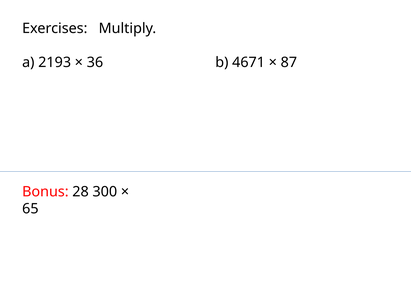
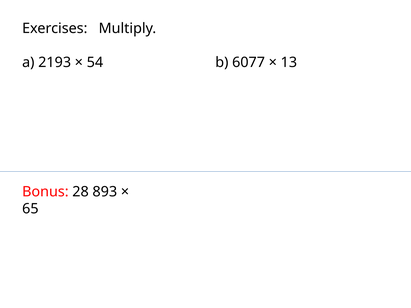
36: 36 -> 54
4671: 4671 -> 6077
87: 87 -> 13
300: 300 -> 893
